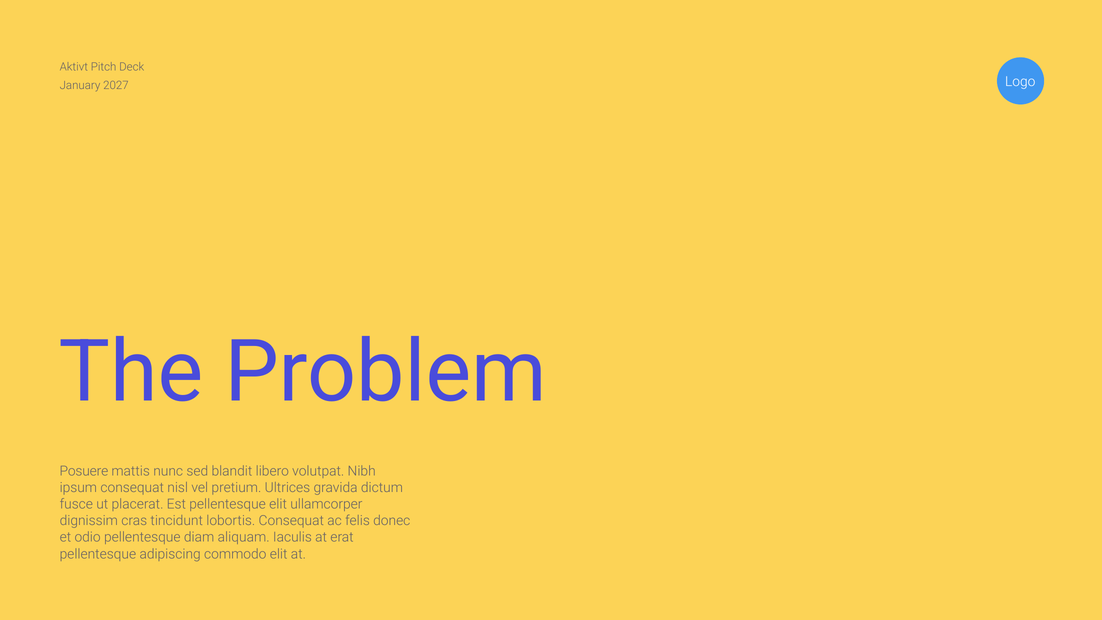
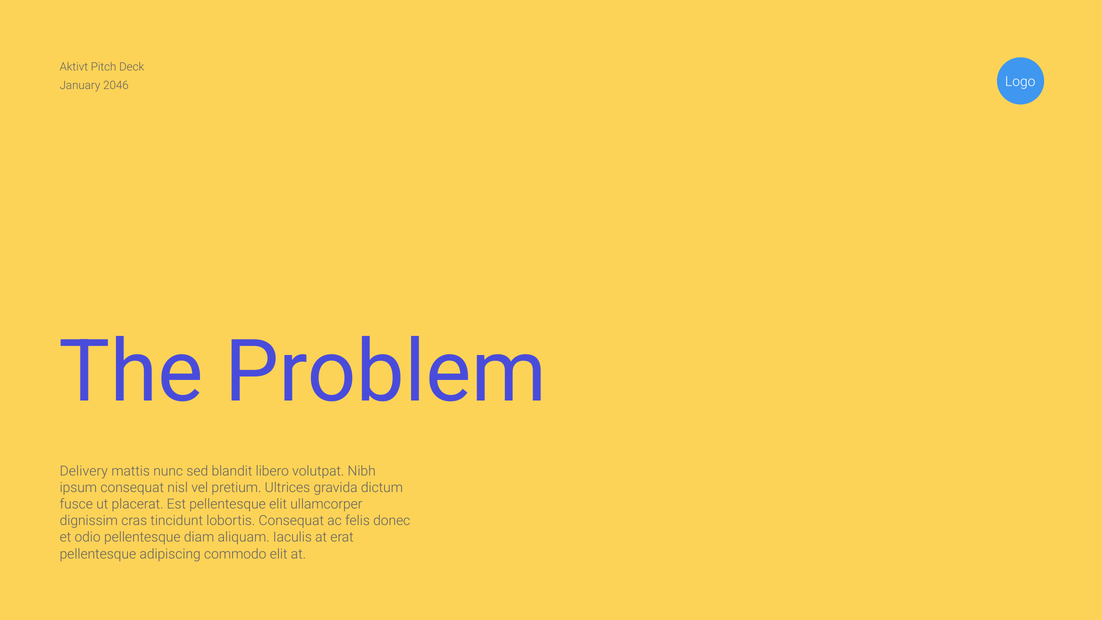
2027: 2027 -> 2046
Posuere: Posuere -> Delivery
